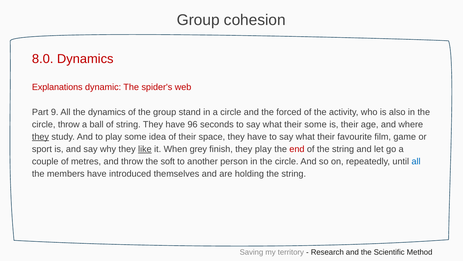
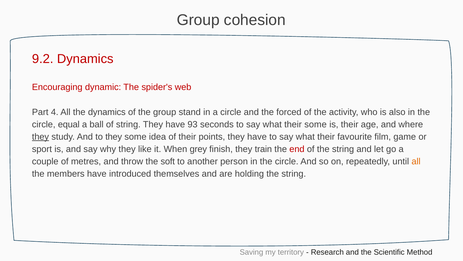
8.0: 8.0 -> 9.2
Explanations: Explanations -> Encouraging
9: 9 -> 4
circle throw: throw -> equal
96: 96 -> 93
to play: play -> they
space: space -> points
like underline: present -> none
they play: play -> train
all at (416, 161) colour: blue -> orange
